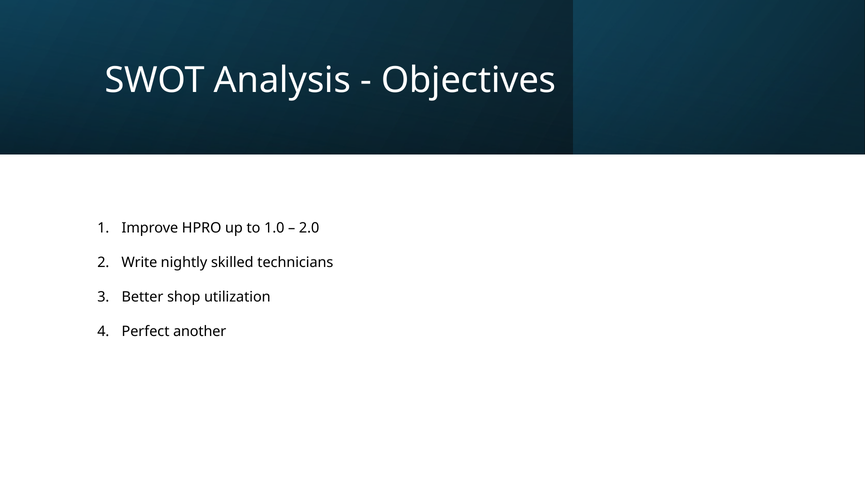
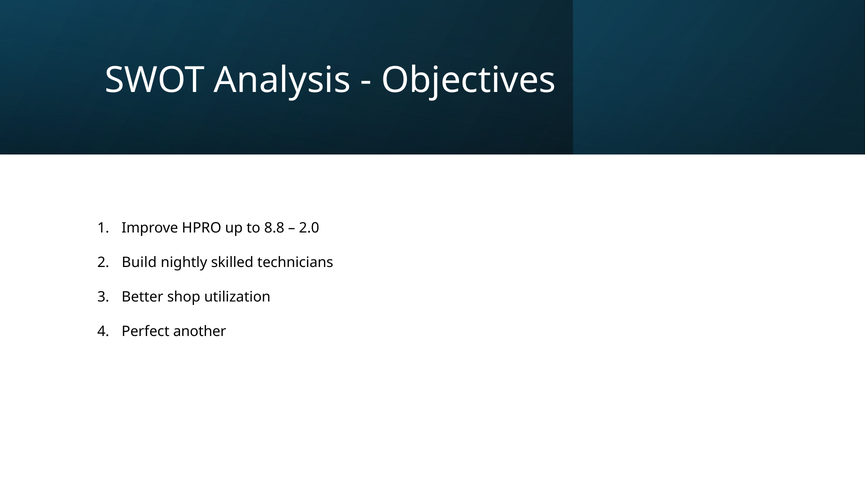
1.0: 1.0 -> 8.8
Write: Write -> Build
